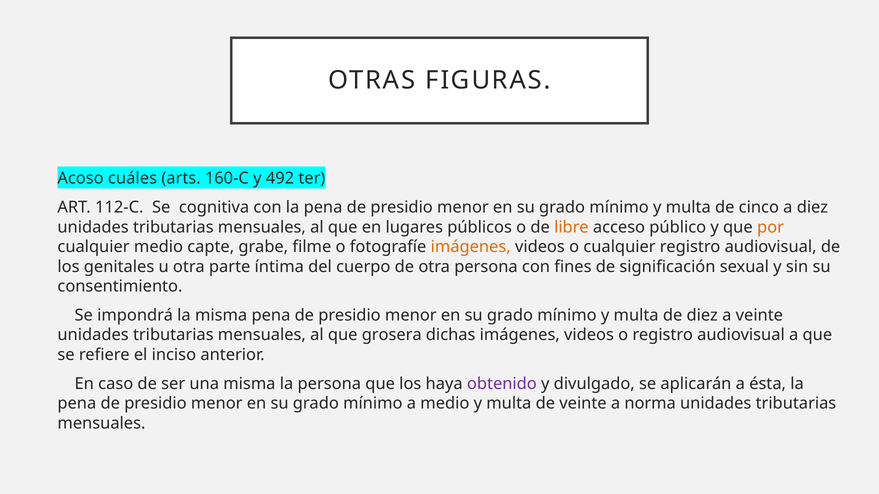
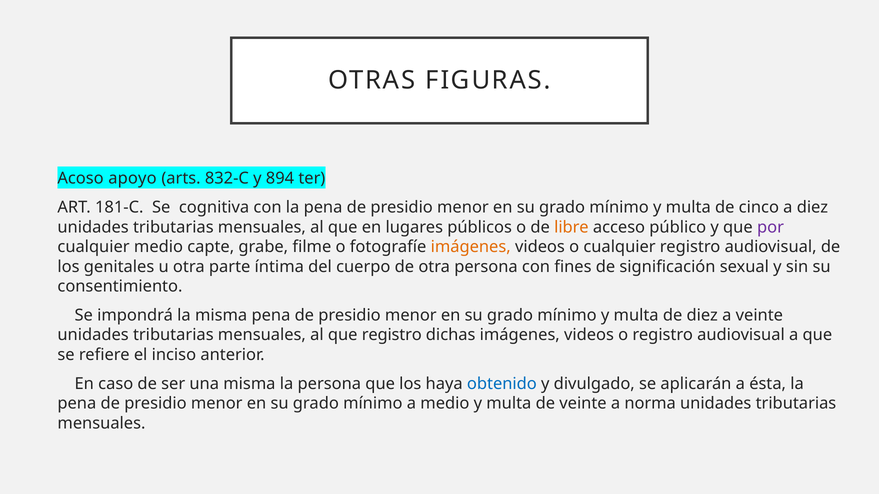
cuáles: cuáles -> apoyo
160-C: 160-C -> 832-C
492: 492 -> 894
112-C: 112-C -> 181-C
por colour: orange -> purple
que grosera: grosera -> registro
obtenido colour: purple -> blue
